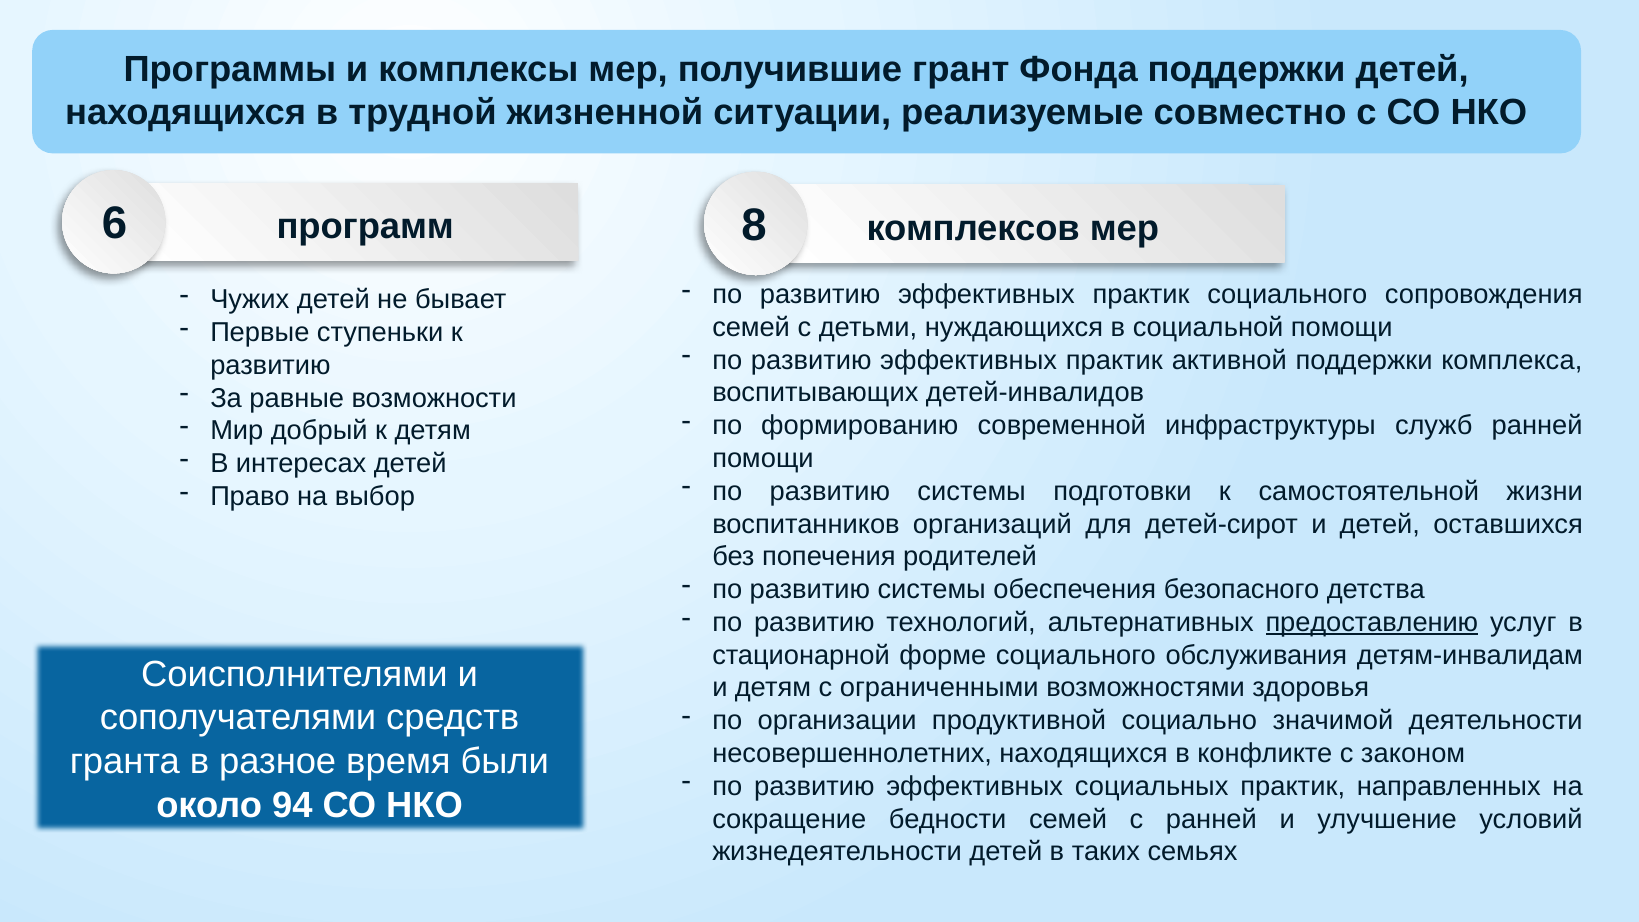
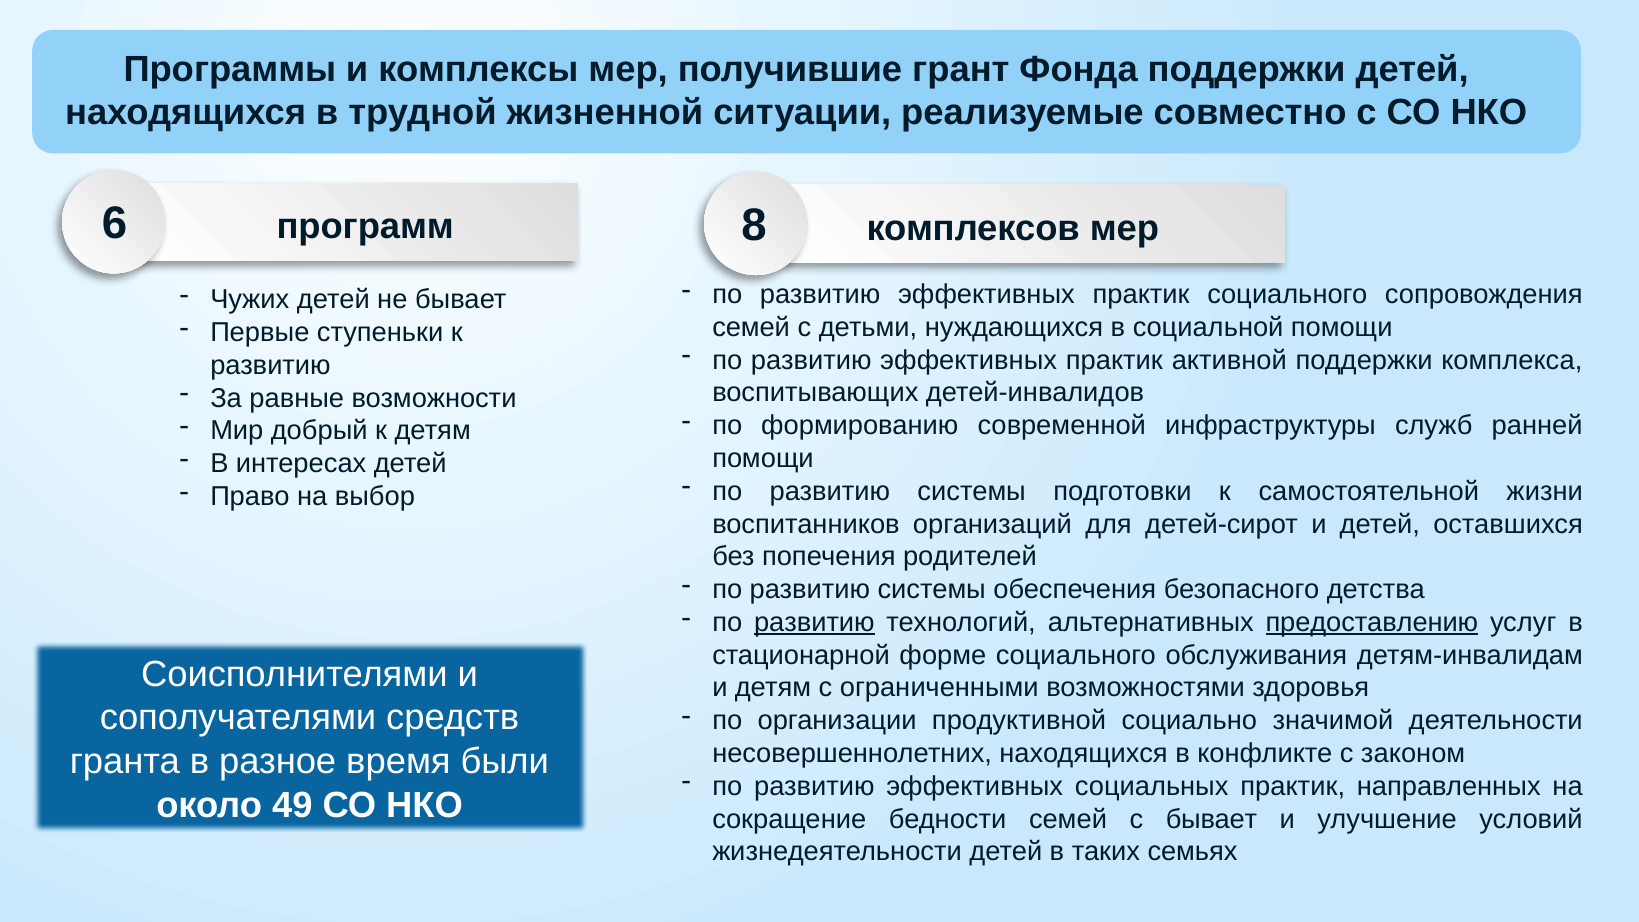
развитию at (814, 622) underline: none -> present
94: 94 -> 49
с ранней: ранней -> бывает
